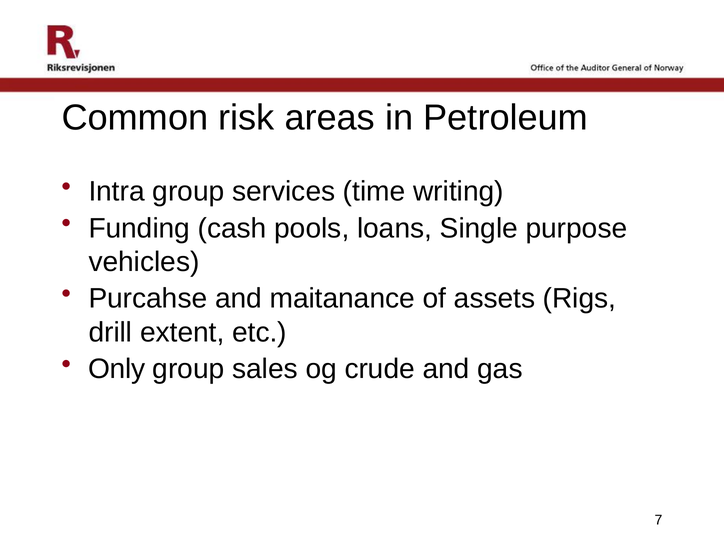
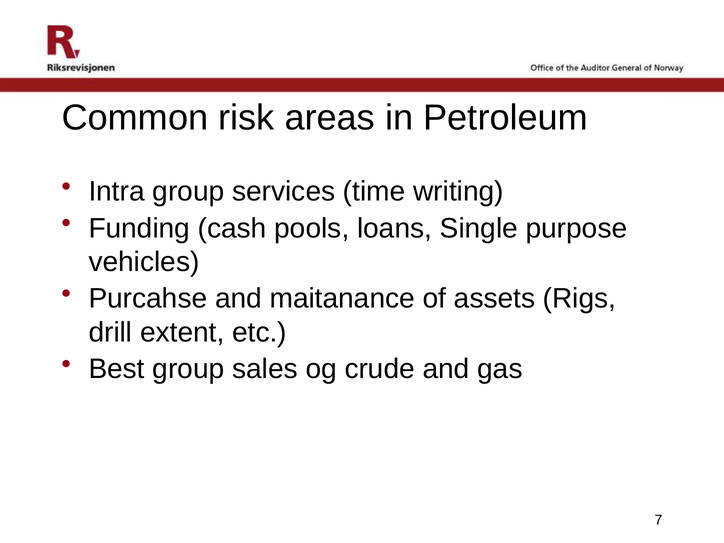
Only: Only -> Best
